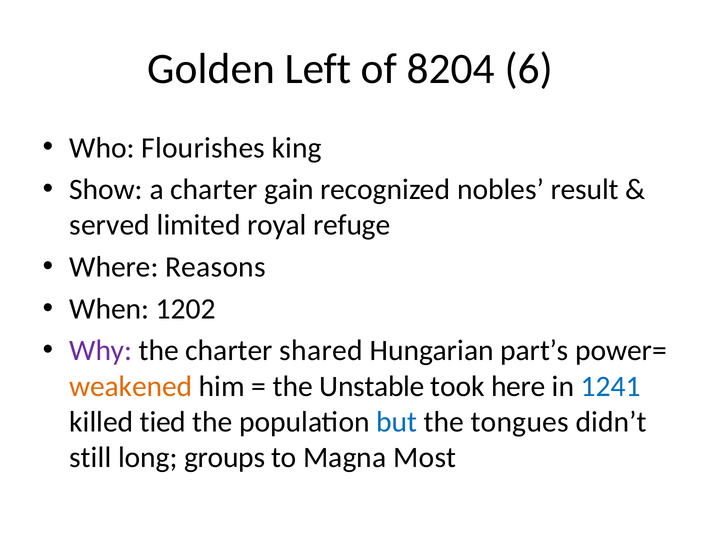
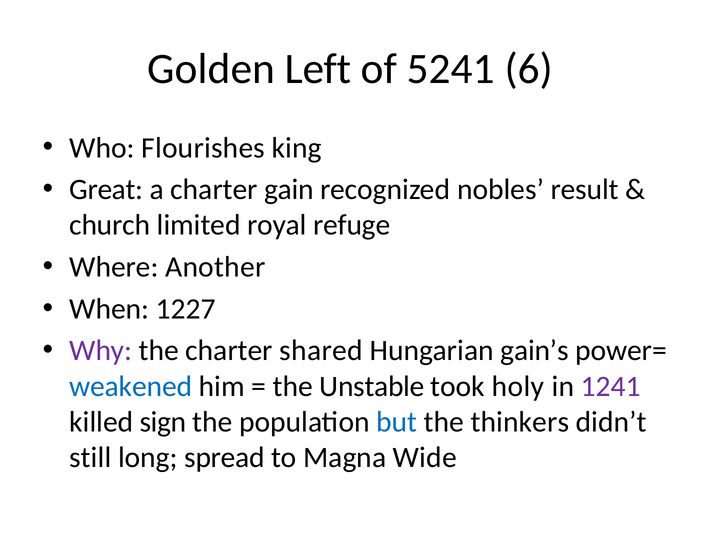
8204: 8204 -> 5241
Show: Show -> Great
served: served -> church
Reasons: Reasons -> Another
1202: 1202 -> 1227
part’s: part’s -> gain’s
weakened colour: orange -> blue
here: here -> holy
1241 colour: blue -> purple
tied: tied -> sign
tongues: tongues -> thinkers
groups: groups -> spread
Most: Most -> Wide
